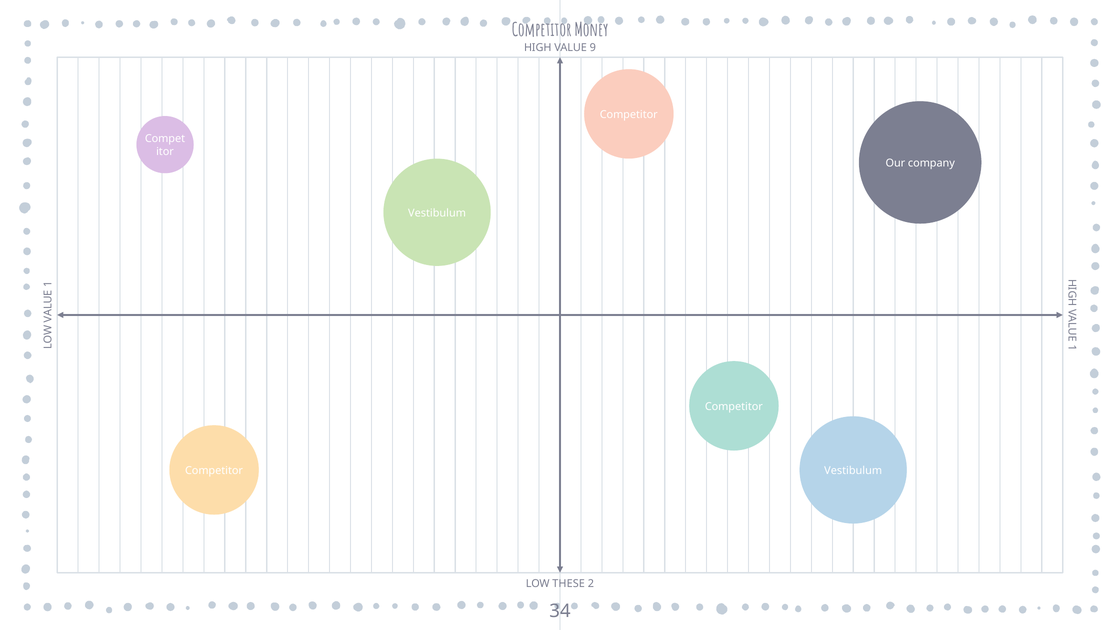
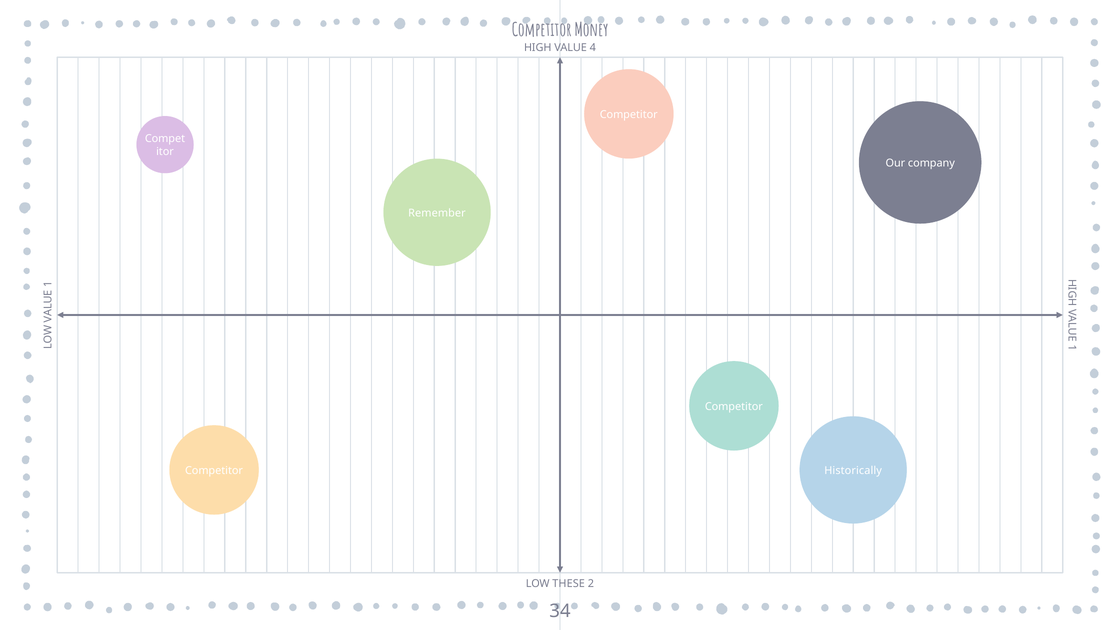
9: 9 -> 4
Vestibulum at (437, 213): Vestibulum -> Remember
Vestibulum at (853, 471): Vestibulum -> Historically
